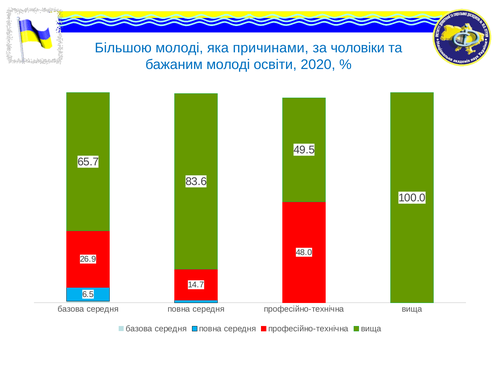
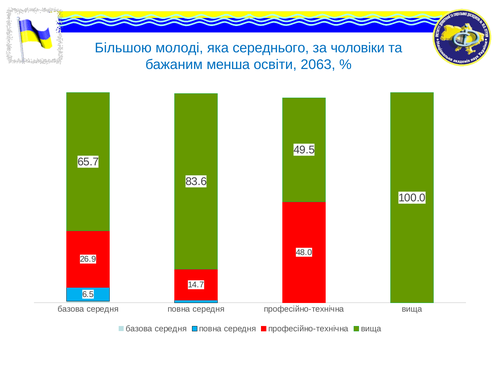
причинами: причинами -> середнього
бажаним молоді: молоді -> менша
2020: 2020 -> 2063
